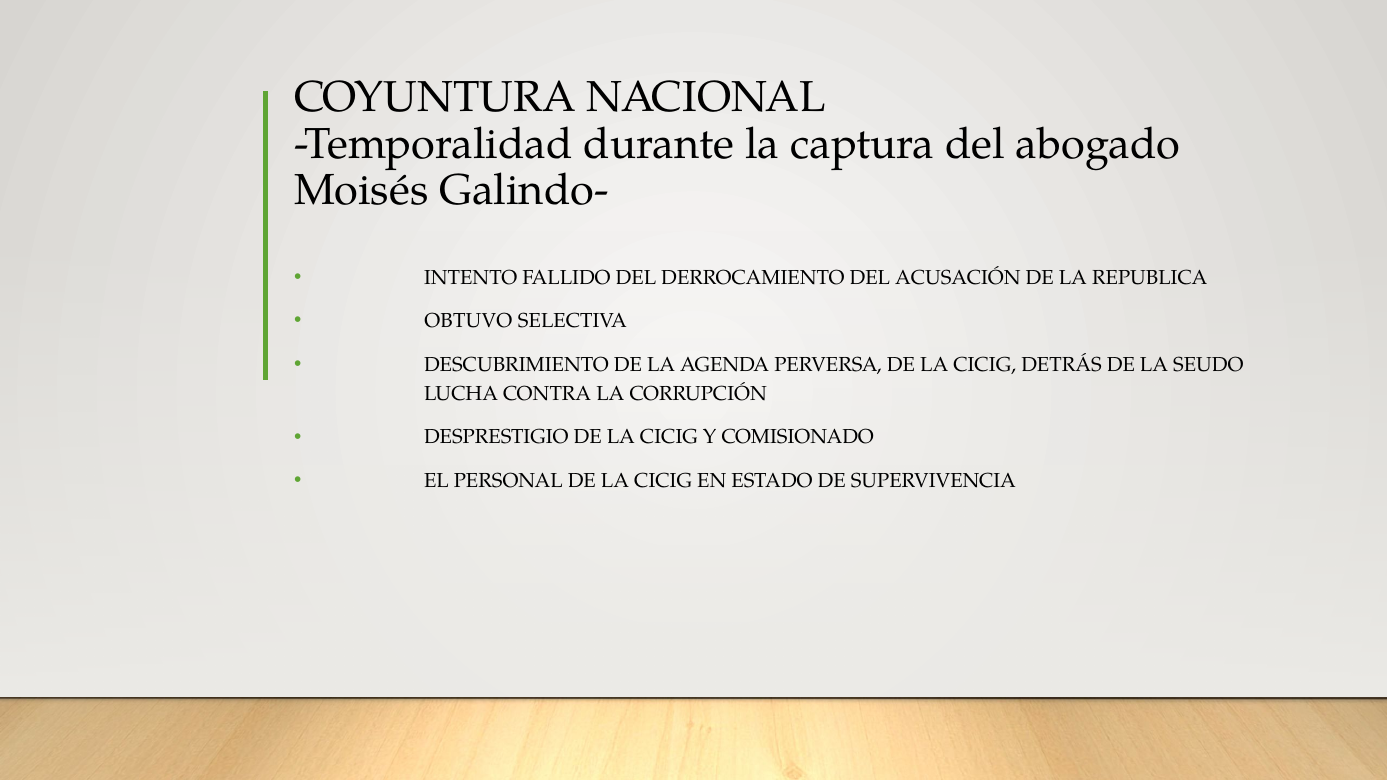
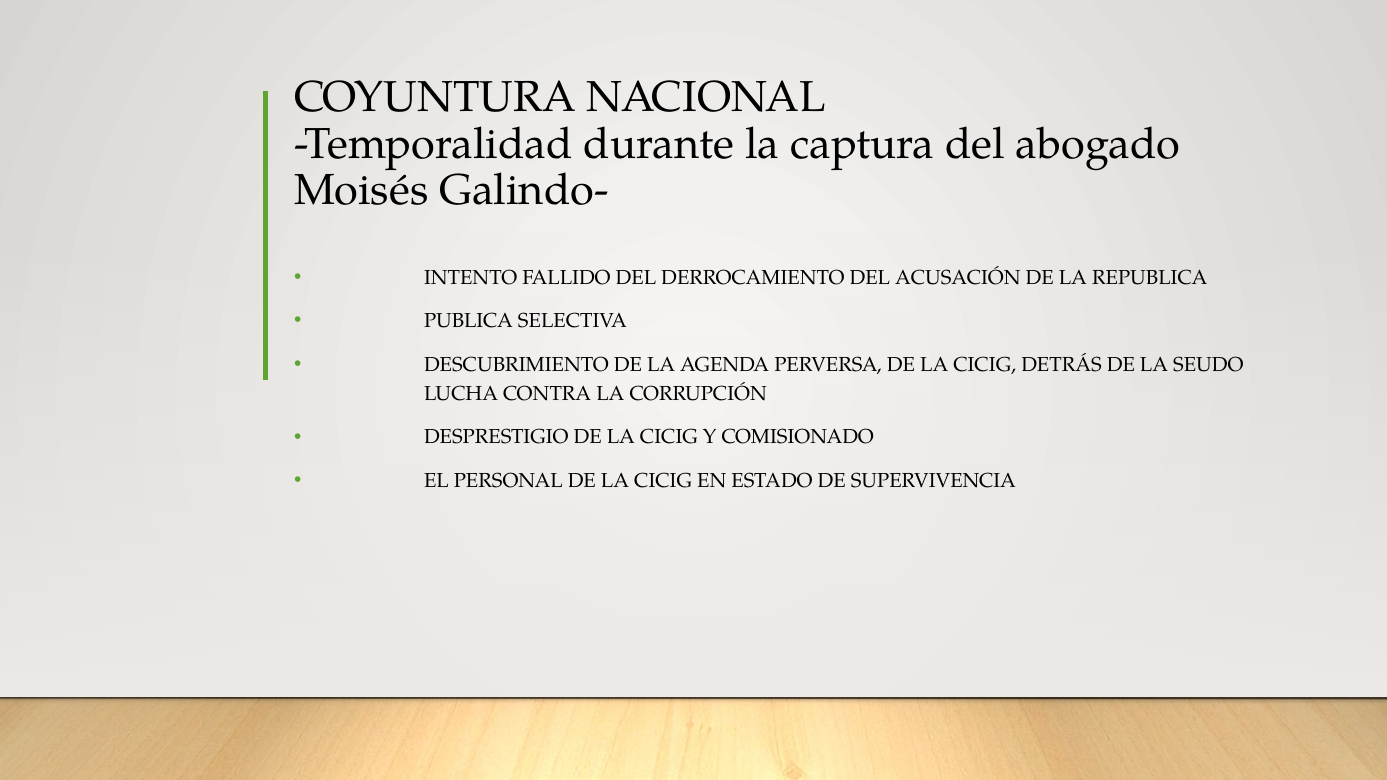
OBTUVO: OBTUVO -> PUBLICA
